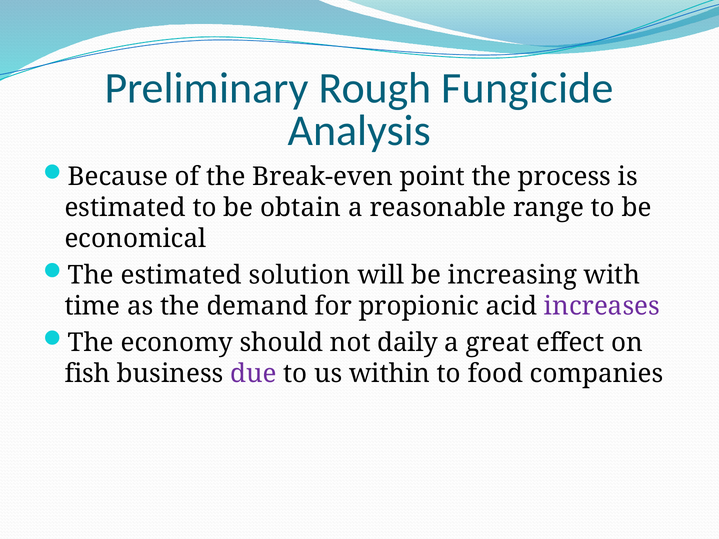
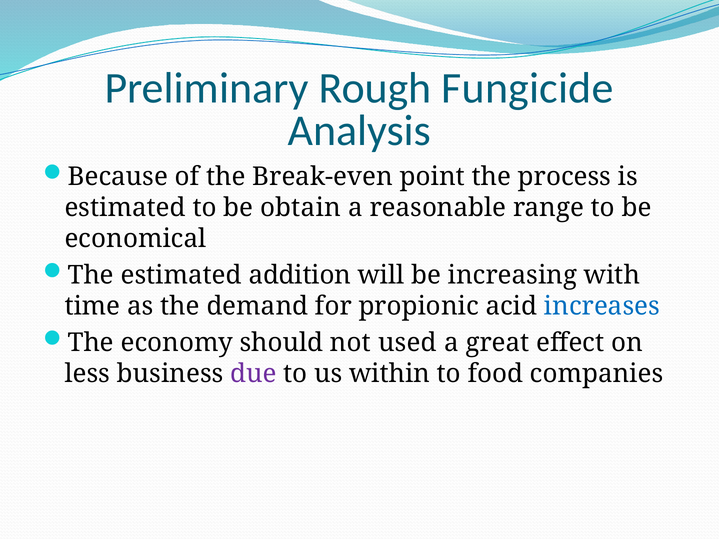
solution: solution -> addition
increases colour: purple -> blue
daily: daily -> used
fish: fish -> less
